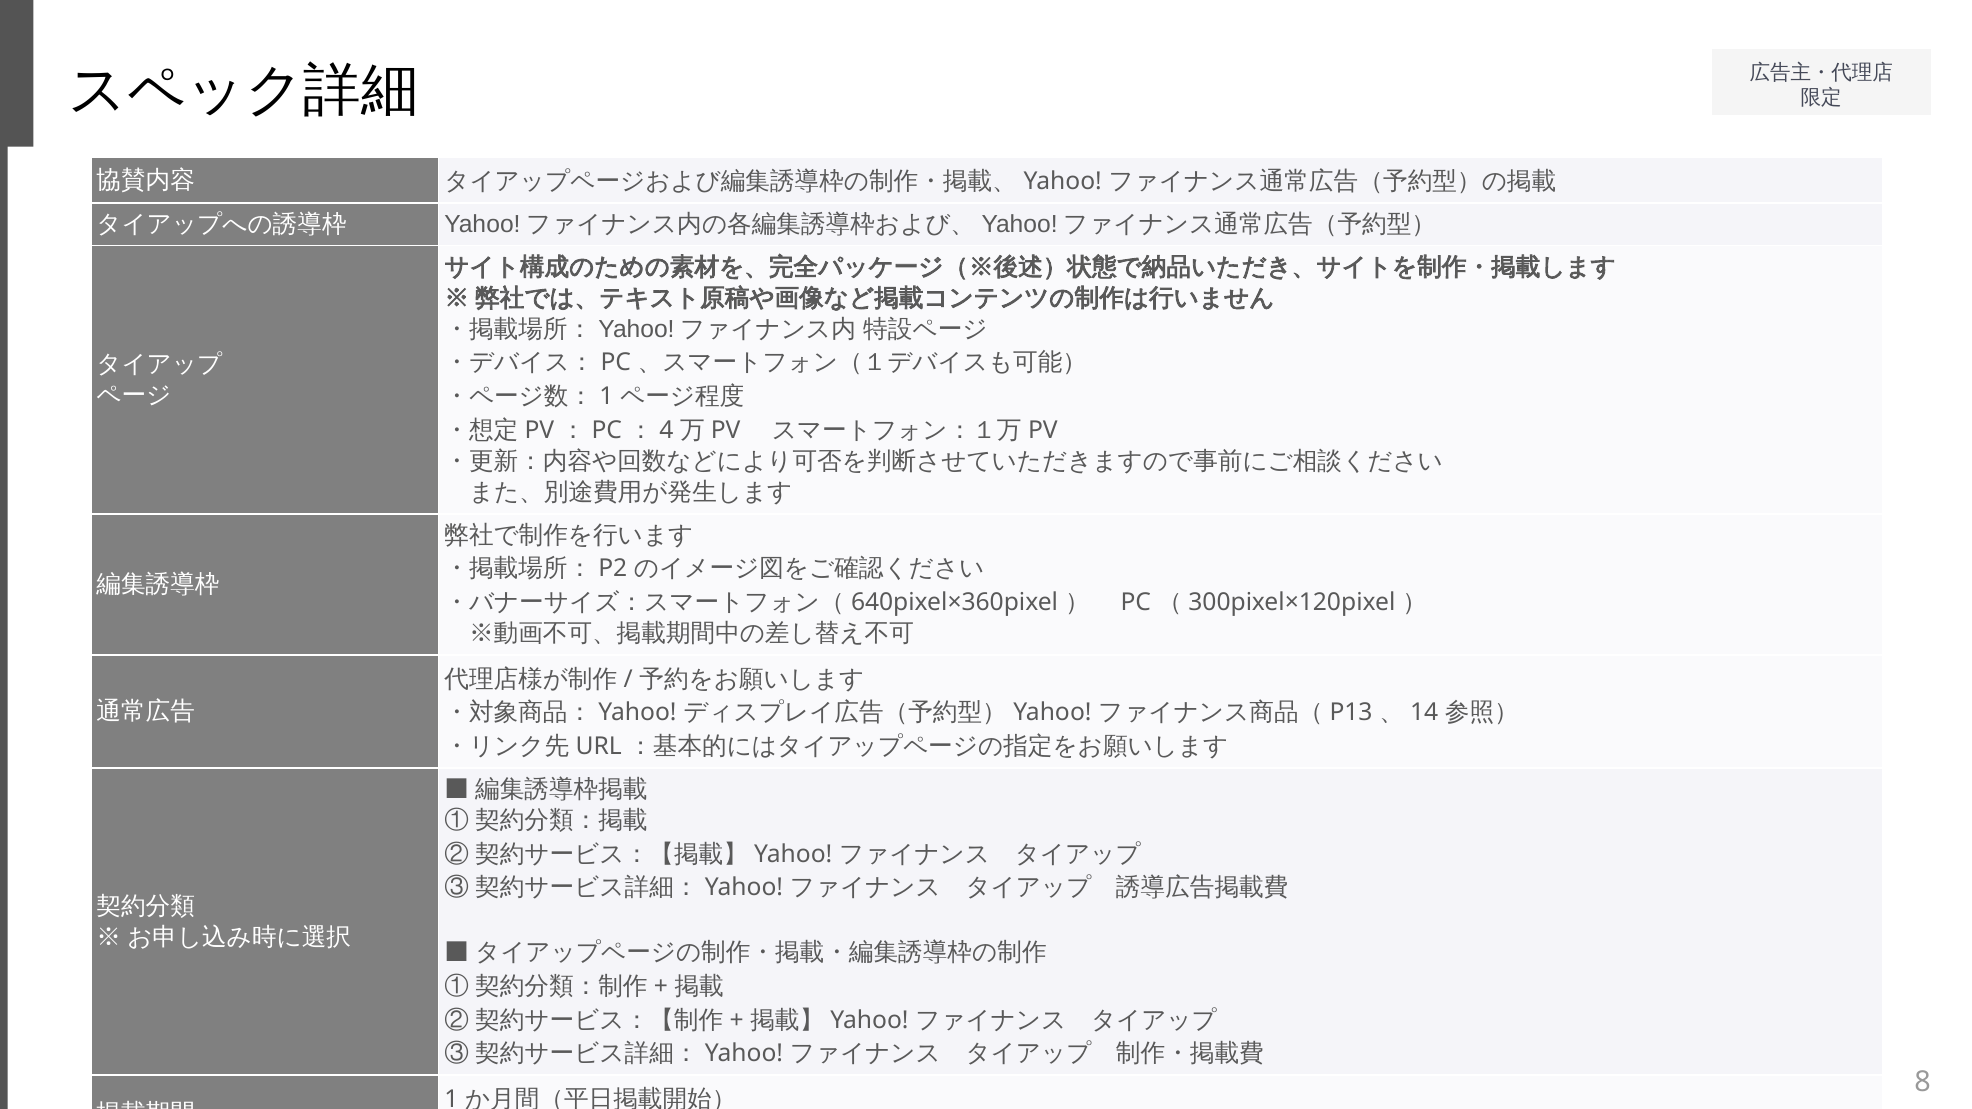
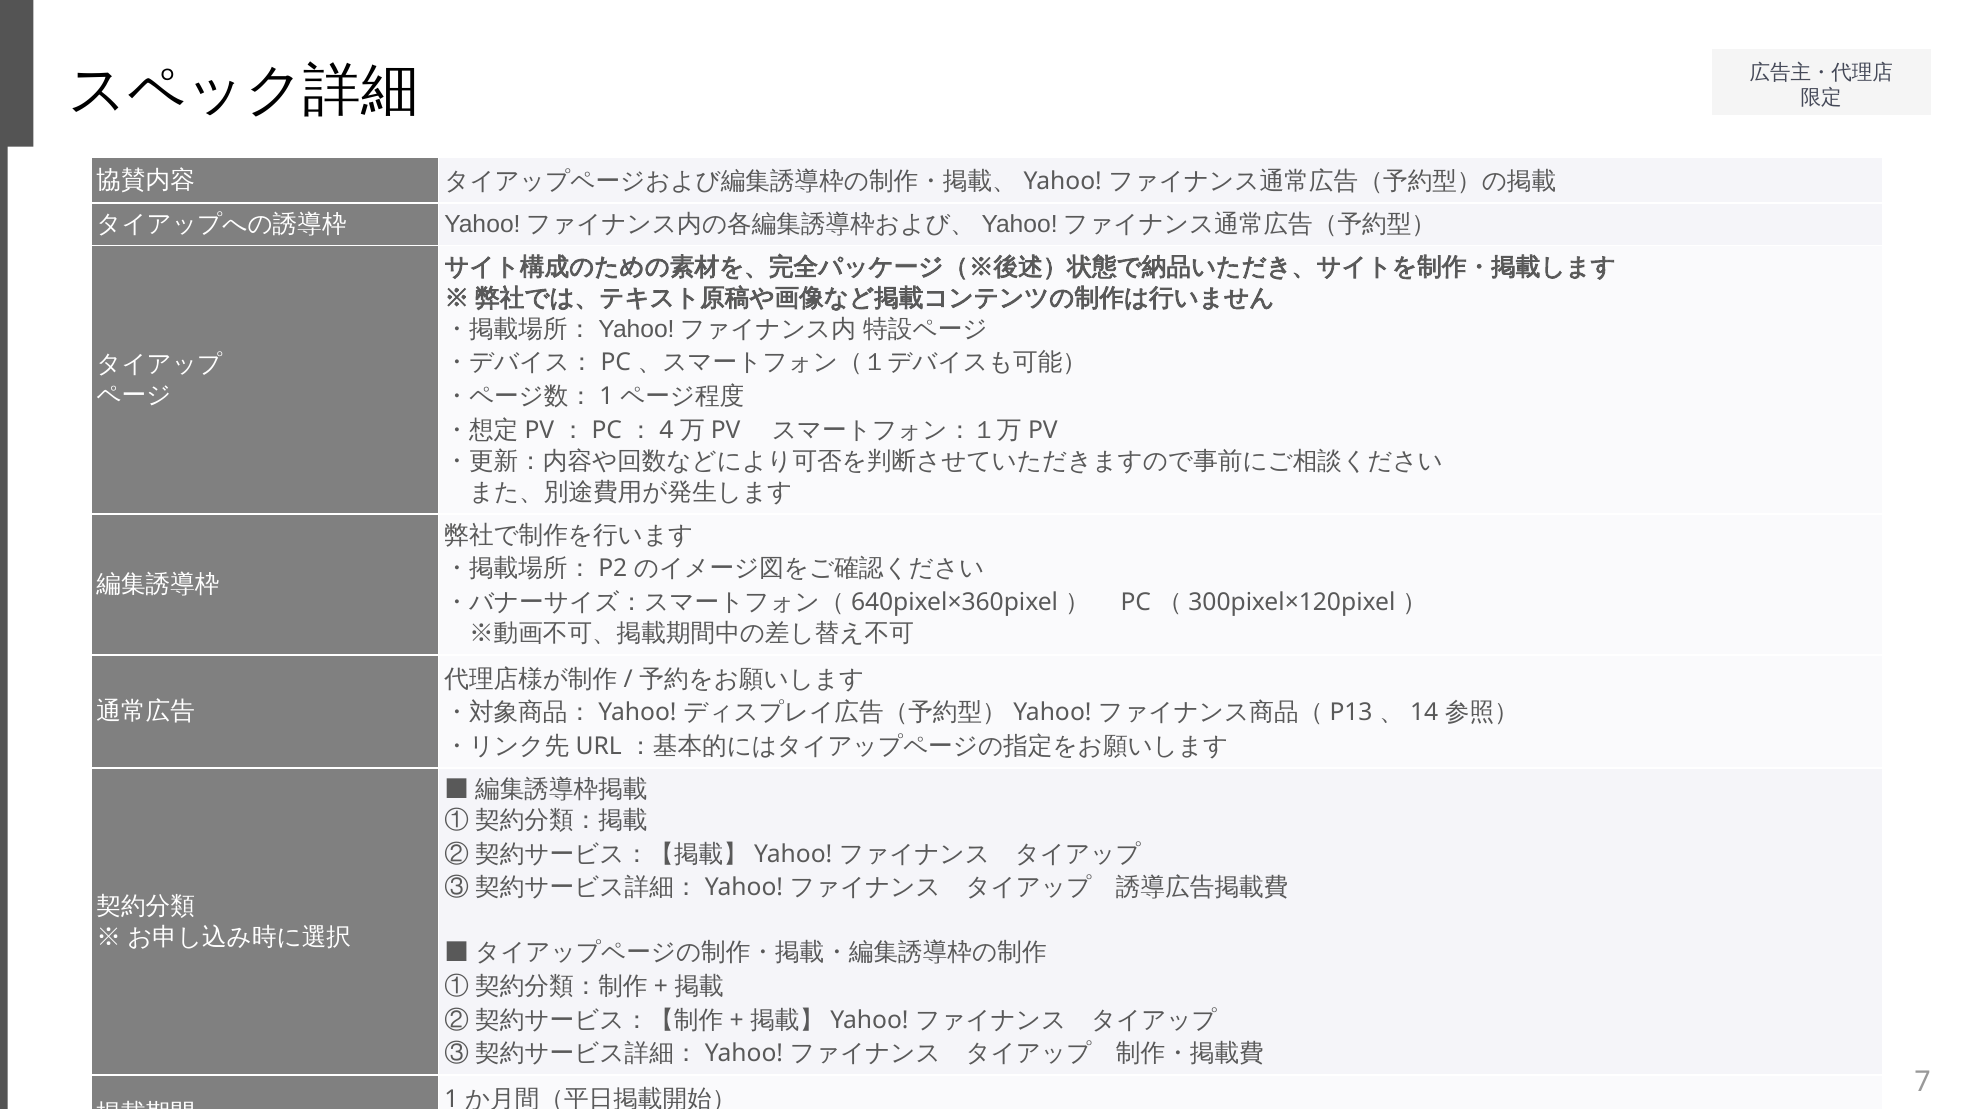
8: 8 -> 7
